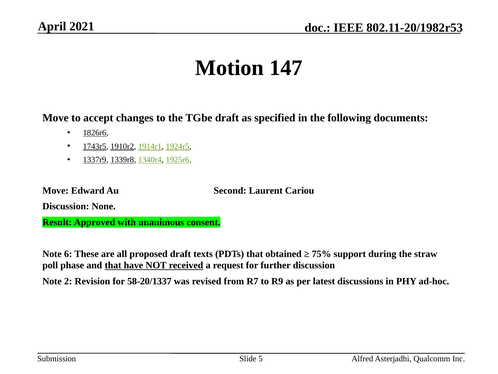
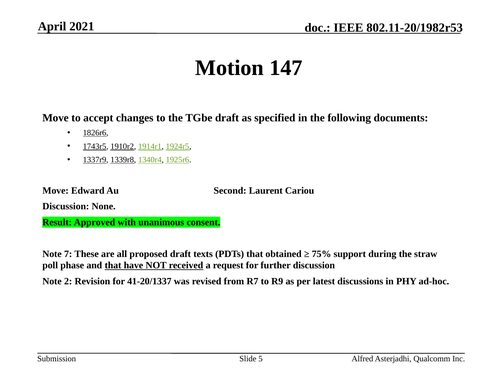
6: 6 -> 7
58-20/1337: 58-20/1337 -> 41-20/1337
